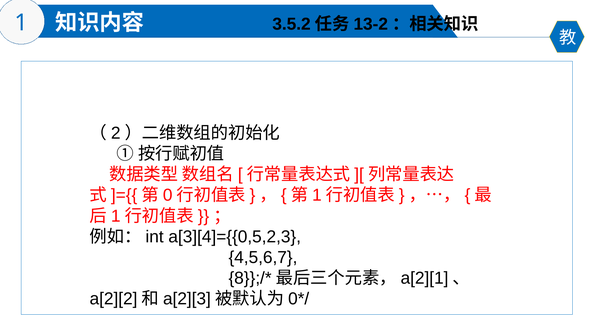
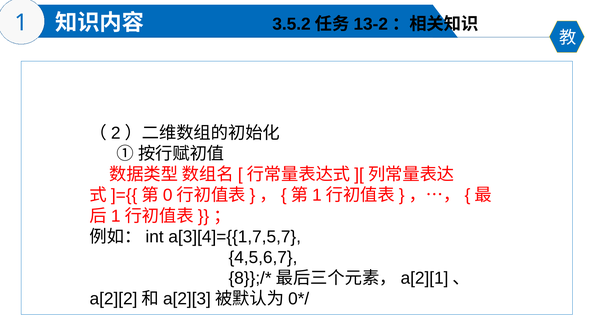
a[3][4]={{0,5,2,3: a[3][4]={{0,5,2,3 -> a[3][4]={{1,7,5,7
